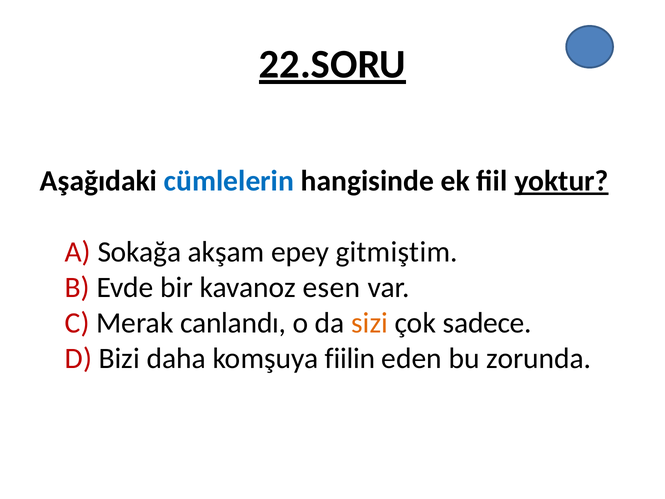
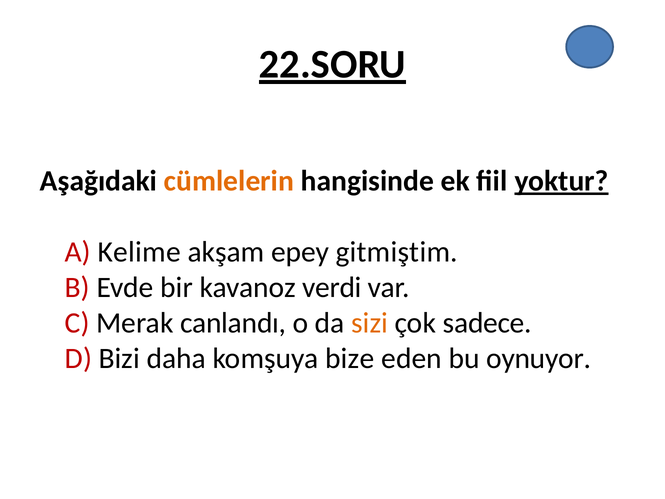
cümlelerin colour: blue -> orange
Sokağa: Sokağa -> Kelime
esen: esen -> verdi
fiilin: fiilin -> bize
zorunda: zorunda -> oynuyor
